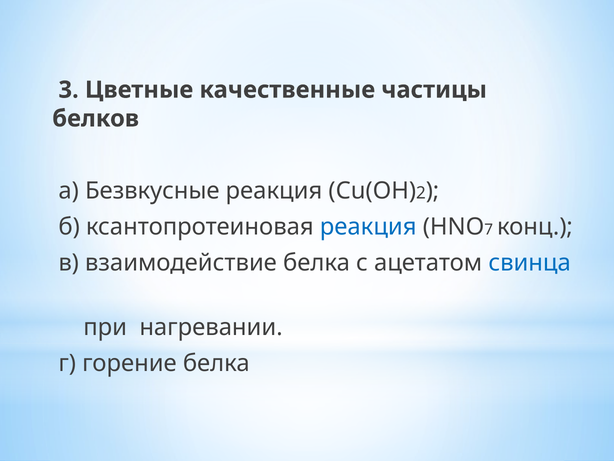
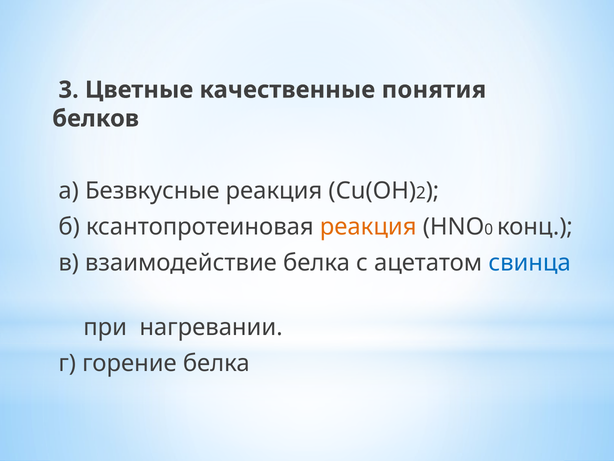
частицы: частицы -> понятия
реакция at (368, 226) colour: blue -> orange
7: 7 -> 0
